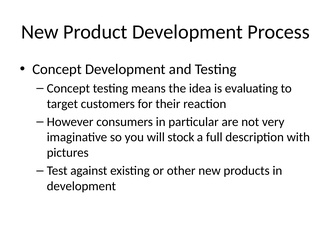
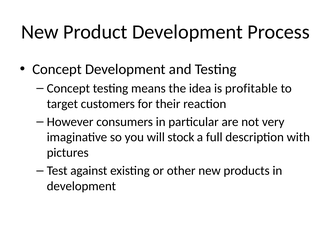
evaluating: evaluating -> profitable
